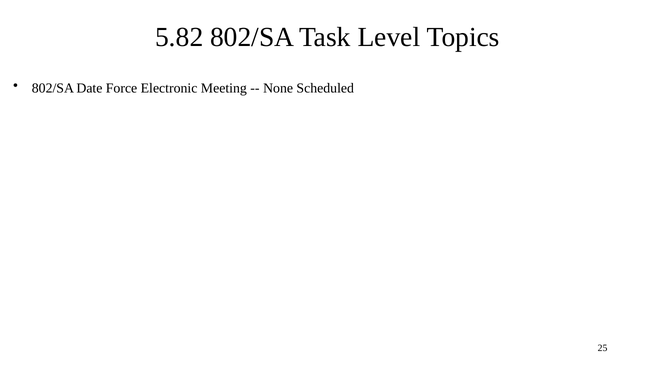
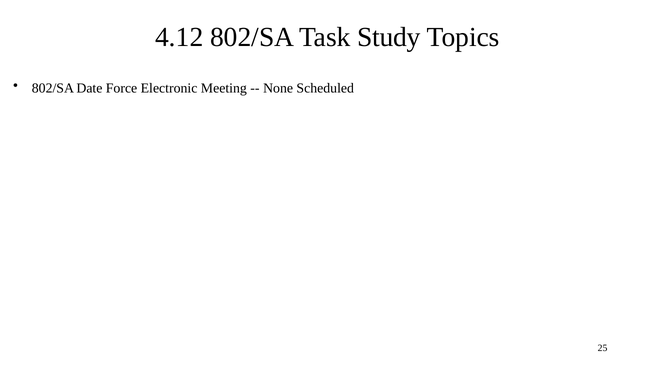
5.82: 5.82 -> 4.12
Level: Level -> Study
